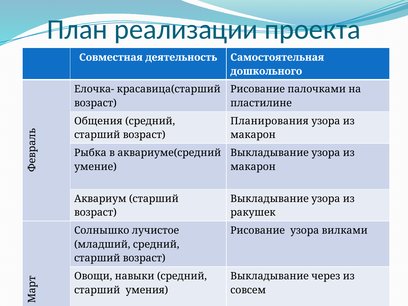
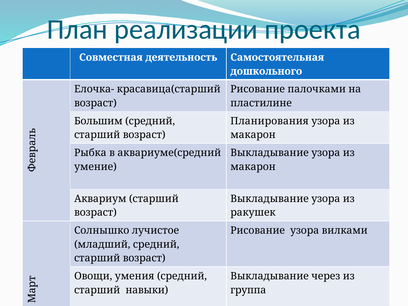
Общения: Общения -> Большим
навыки: навыки -> умения
умения: умения -> навыки
совсем: совсем -> группа
